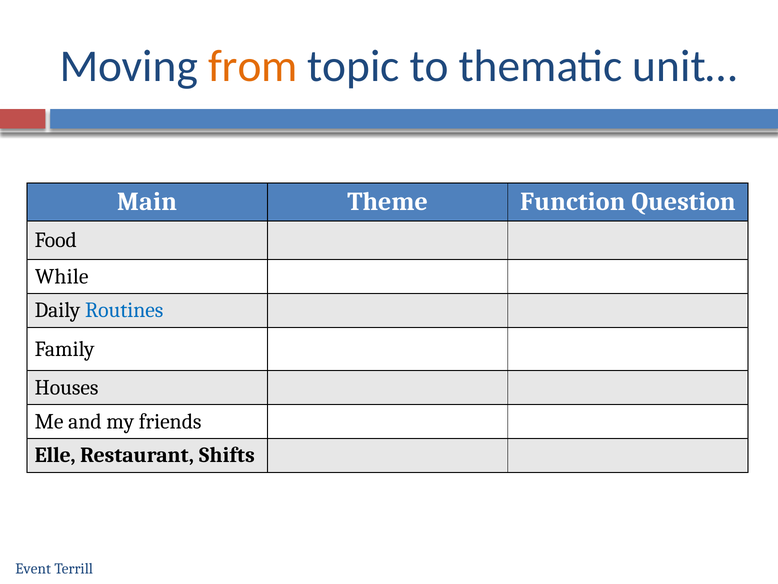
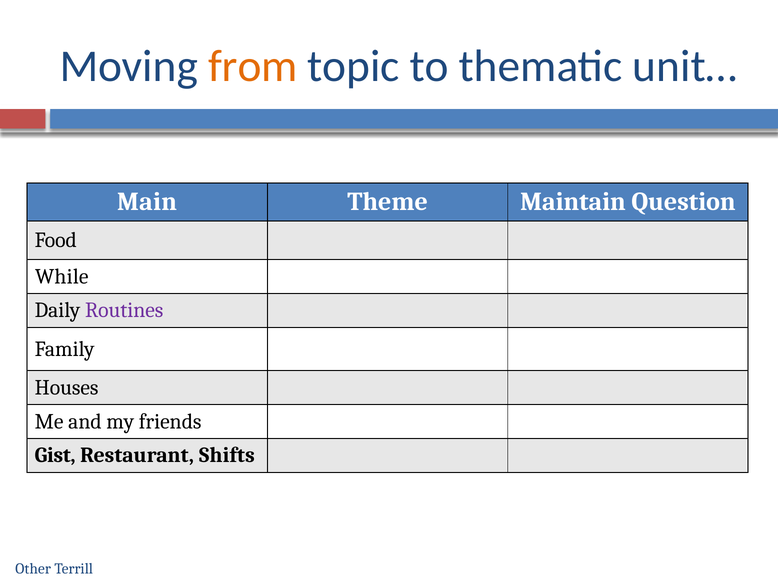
Function: Function -> Maintain
Routines colour: blue -> purple
Elle: Elle -> Gist
Event: Event -> Other
